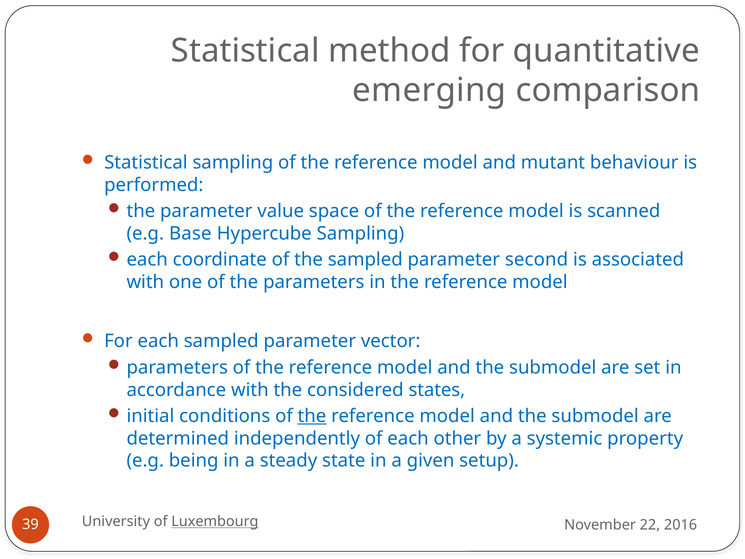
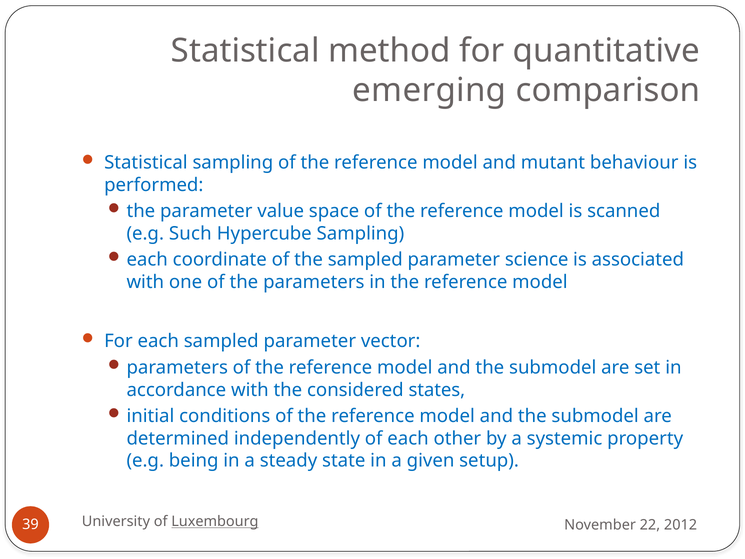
Base: Base -> Such
second: second -> science
the at (312, 416) underline: present -> none
2016: 2016 -> 2012
